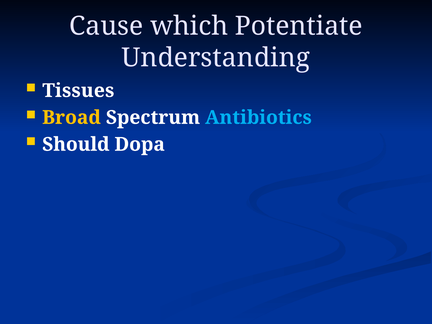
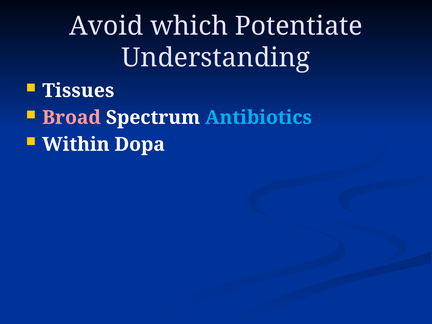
Cause: Cause -> Avoid
Broad colour: yellow -> pink
Should: Should -> Within
